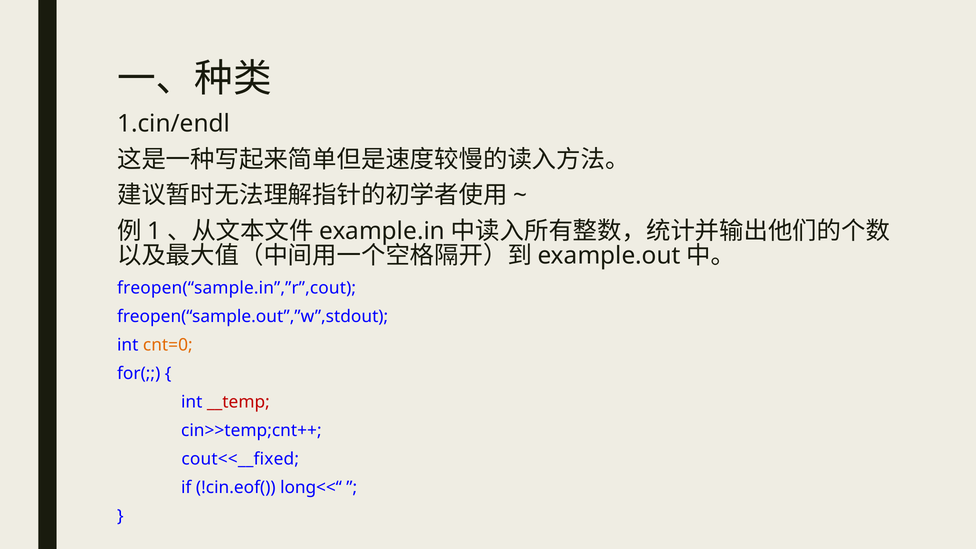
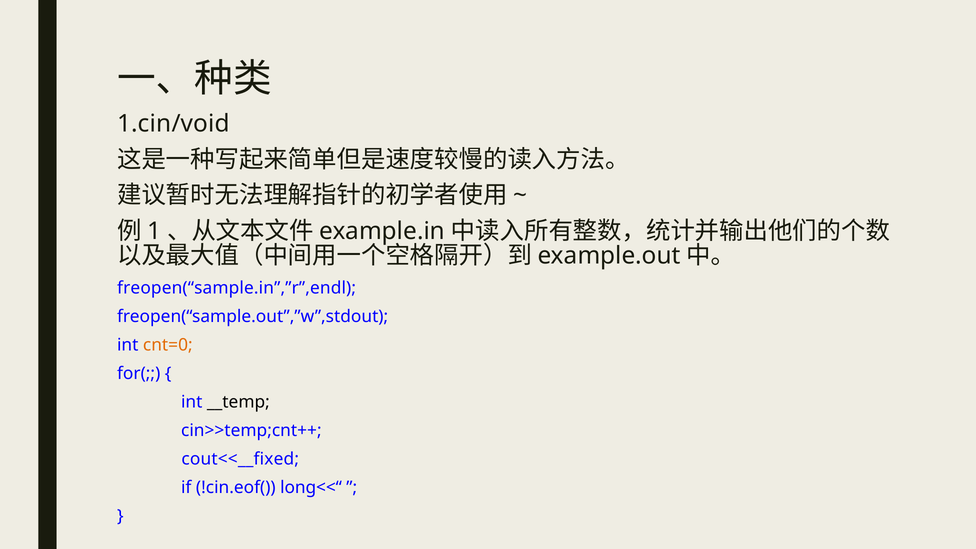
1.cin/endl: 1.cin/endl -> 1.cin/void
freopen(“sample.in”,”r”,cout: freopen(“sample.in”,”r”,cout -> freopen(“sample.in”,”r”,endl
__temp colour: red -> black
